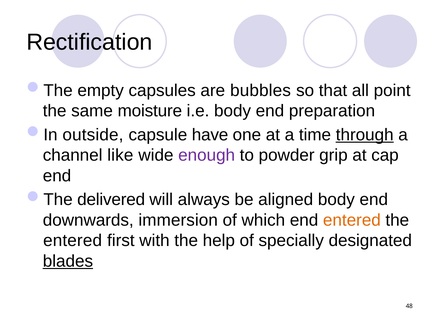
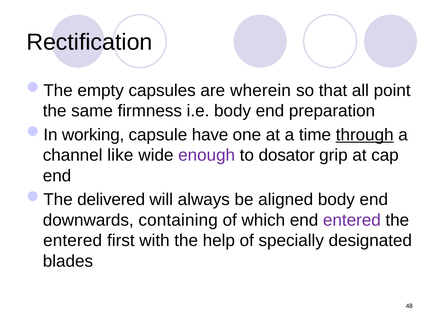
bubbles: bubbles -> wherein
moisture: moisture -> firmness
outside: outside -> working
powder: powder -> dosator
immersion: immersion -> containing
entered at (352, 220) colour: orange -> purple
blades underline: present -> none
